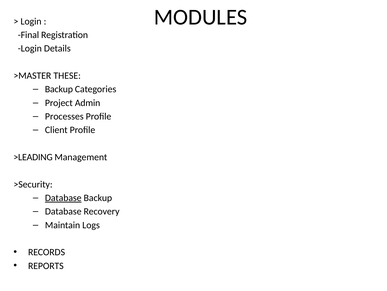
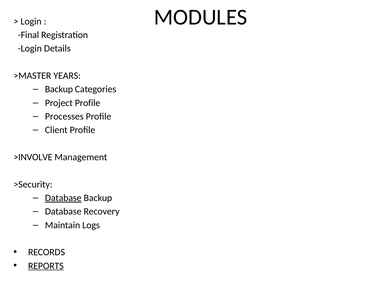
THESE: THESE -> YEARS
Project Admin: Admin -> Profile
>LEADING: >LEADING -> >INVOLVE
REPORTS underline: none -> present
